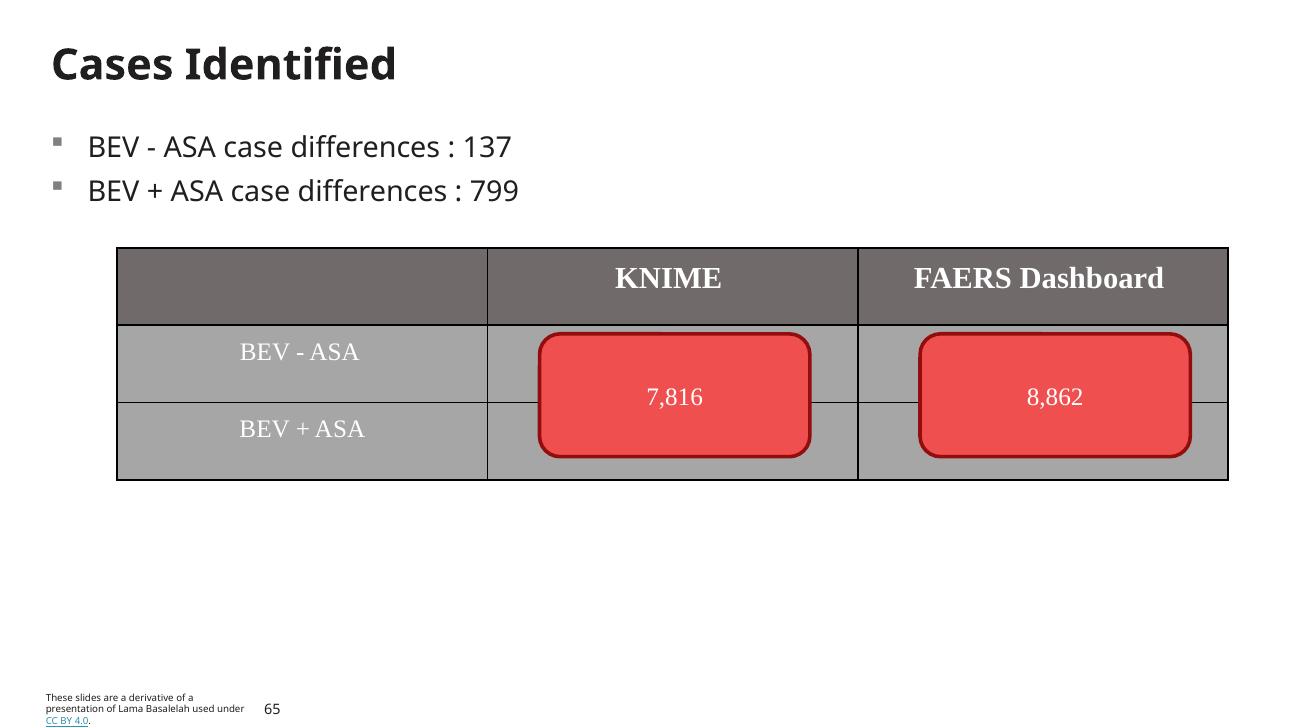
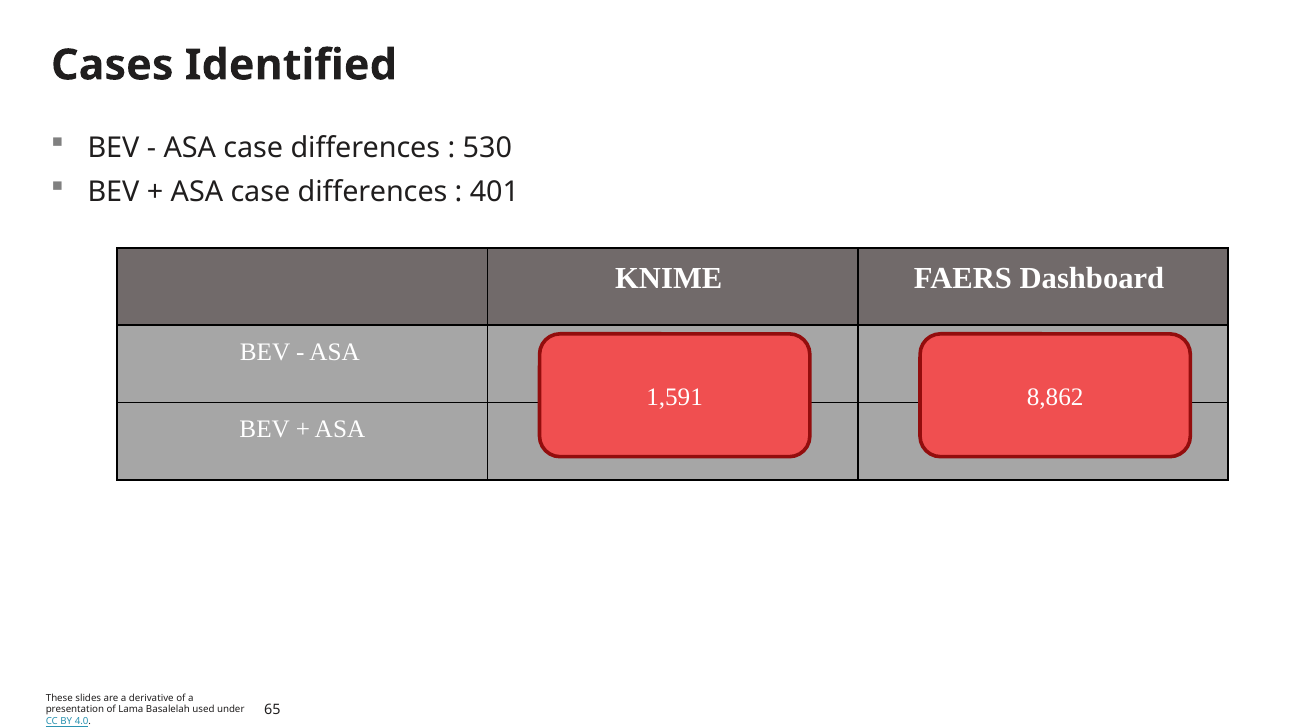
137: 137 -> 530
799: 799 -> 401
7,816: 7,816 -> 1,591
